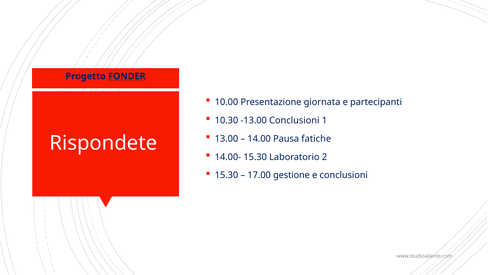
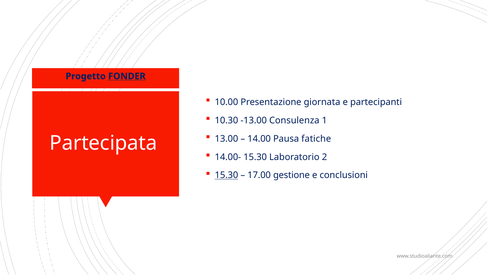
-13.00 Conclusioni: Conclusioni -> Consulenza
Rispondete: Rispondete -> Partecipata
15.30 at (226, 175) underline: none -> present
